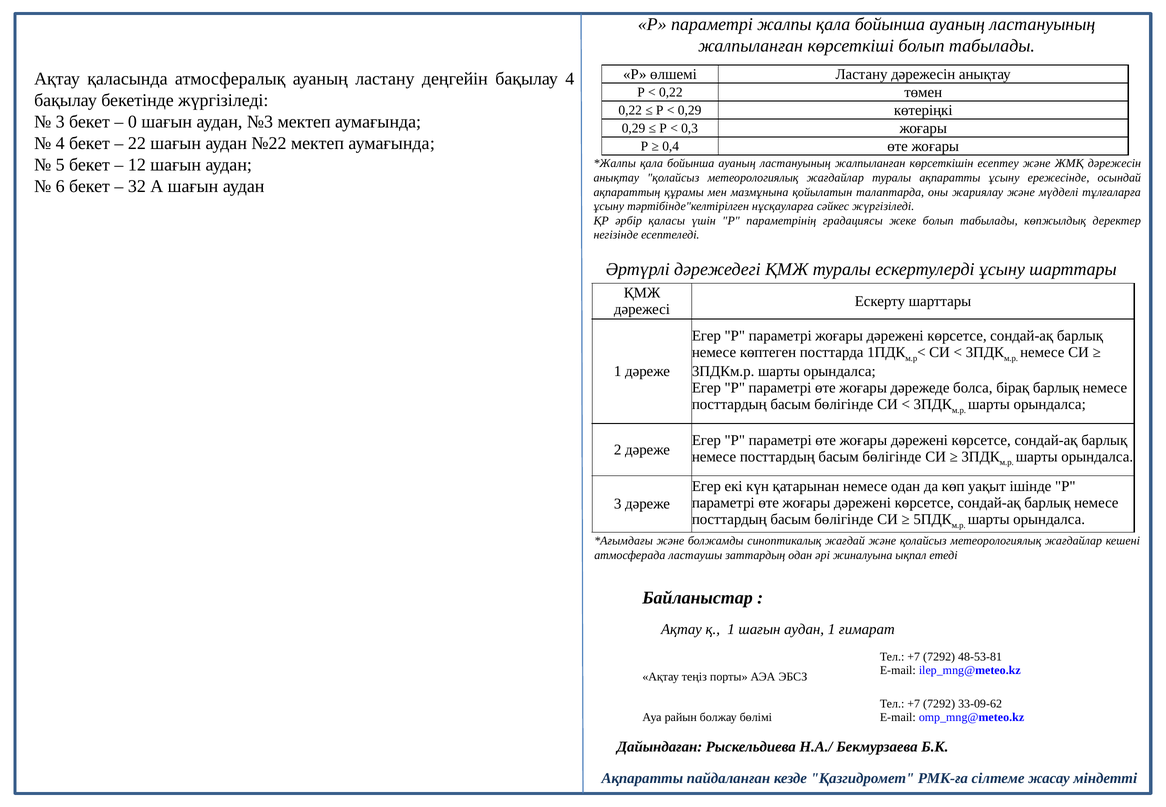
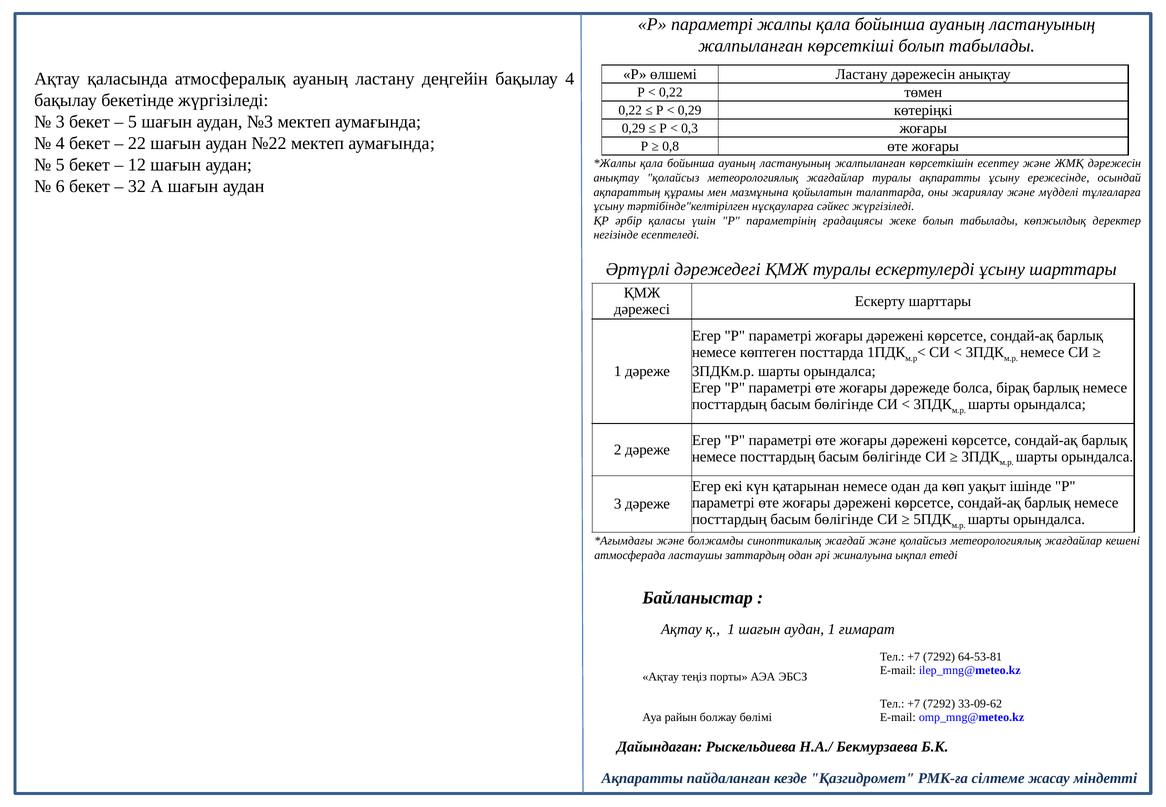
0 at (132, 122): 0 -> 5
0,4: 0,4 -> 0,8
48-53-81: 48-53-81 -> 64-53-81
